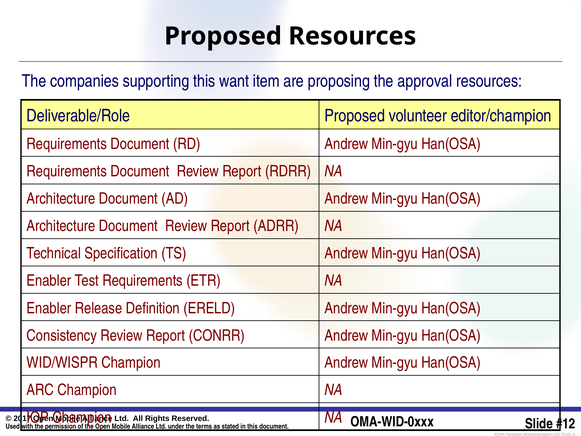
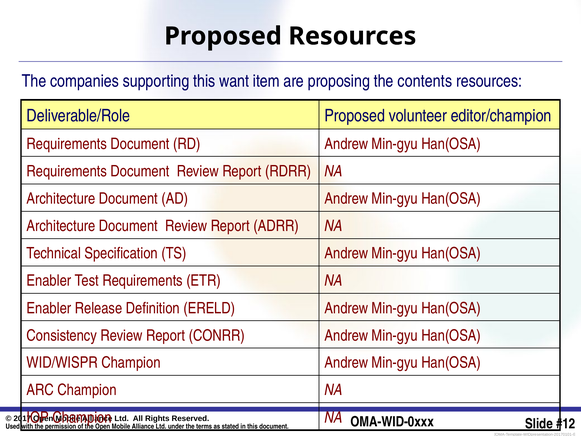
approval: approval -> contents
